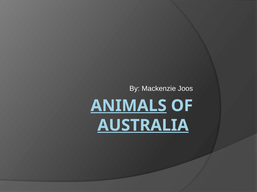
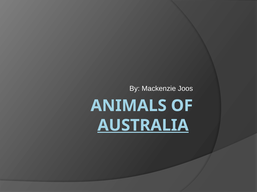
ANIMALS underline: present -> none
